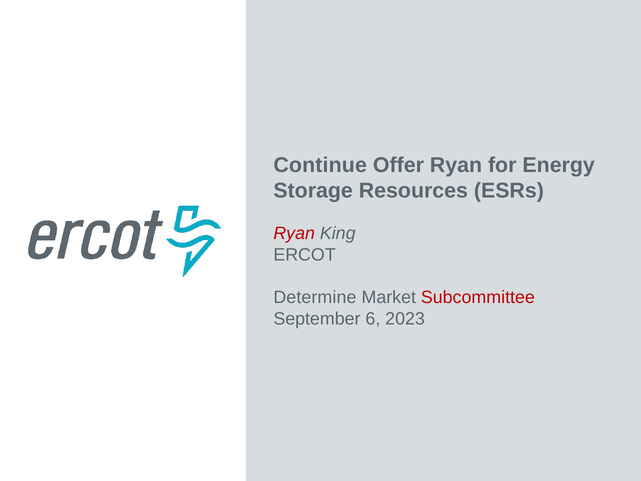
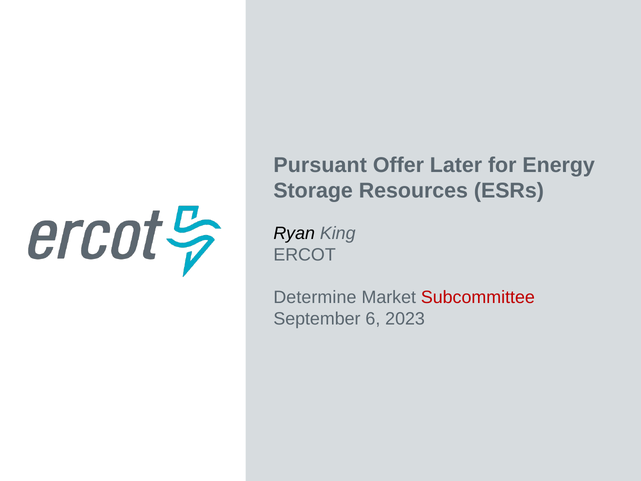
Continue: Continue -> Pursuant
Offer Ryan: Ryan -> Later
Ryan at (294, 233) colour: red -> black
